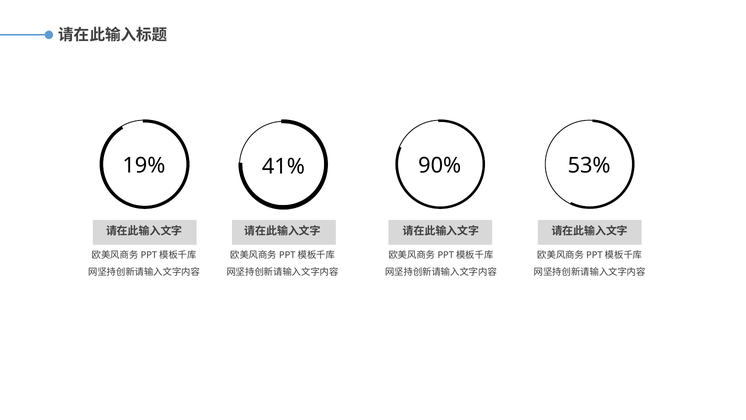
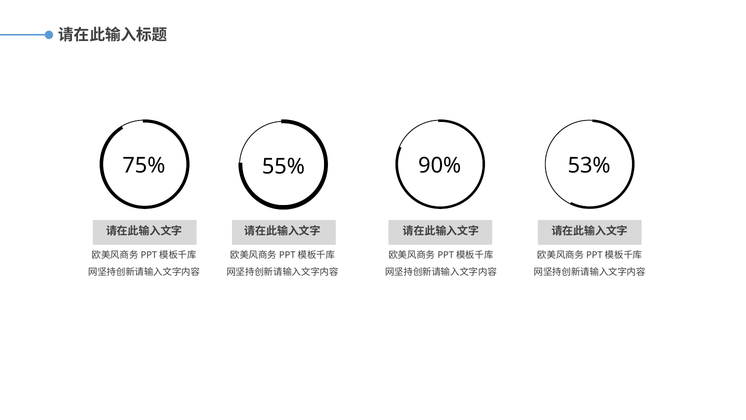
19%: 19% -> 75%
41%: 41% -> 55%
